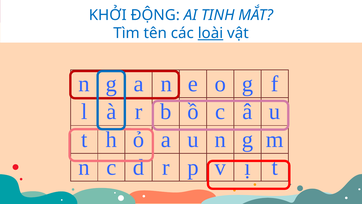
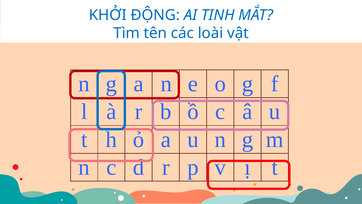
loài underline: present -> none
